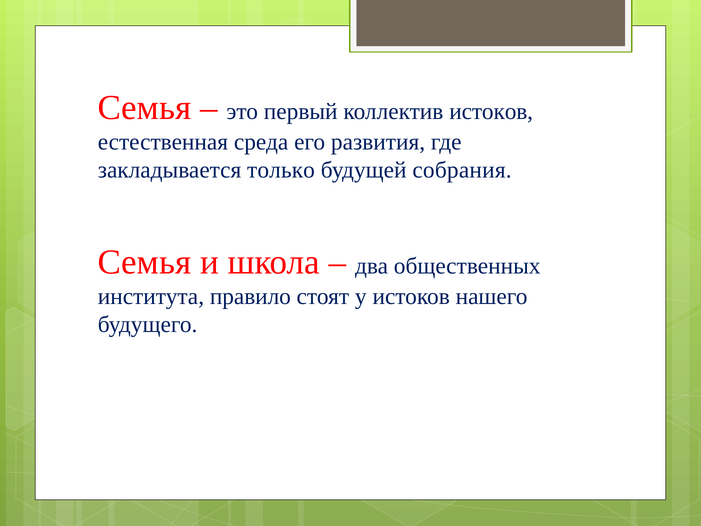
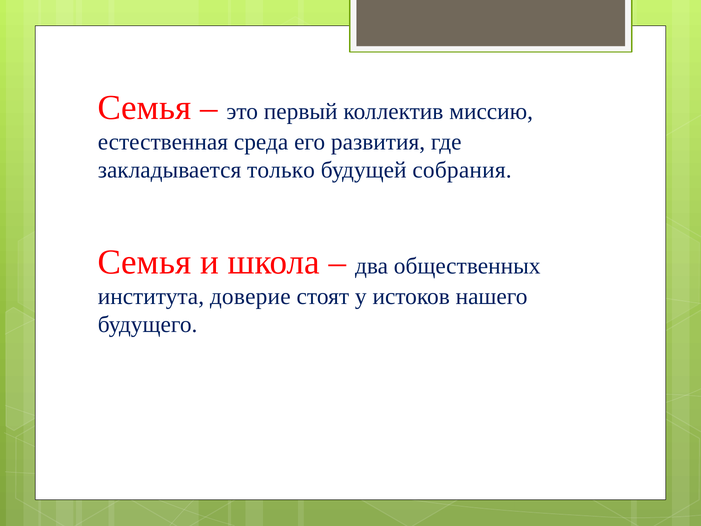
коллектив истоков: истоков -> миссию
правило: правило -> доверие
